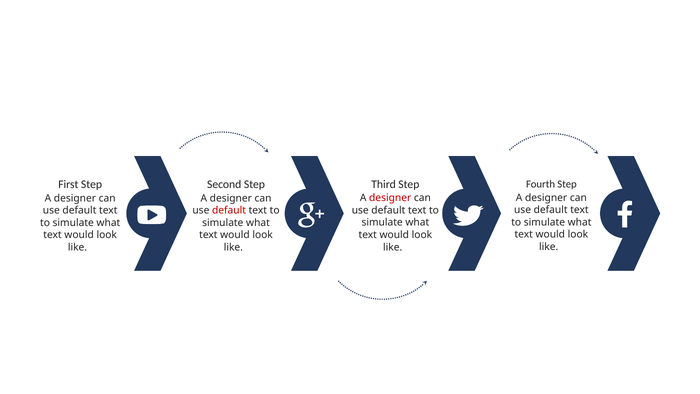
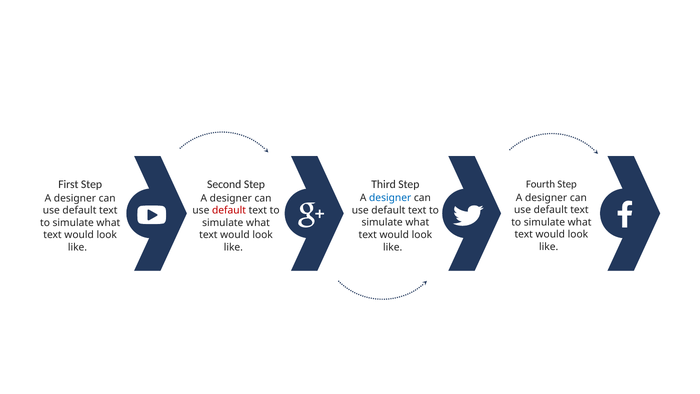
designer at (390, 198) colour: red -> blue
